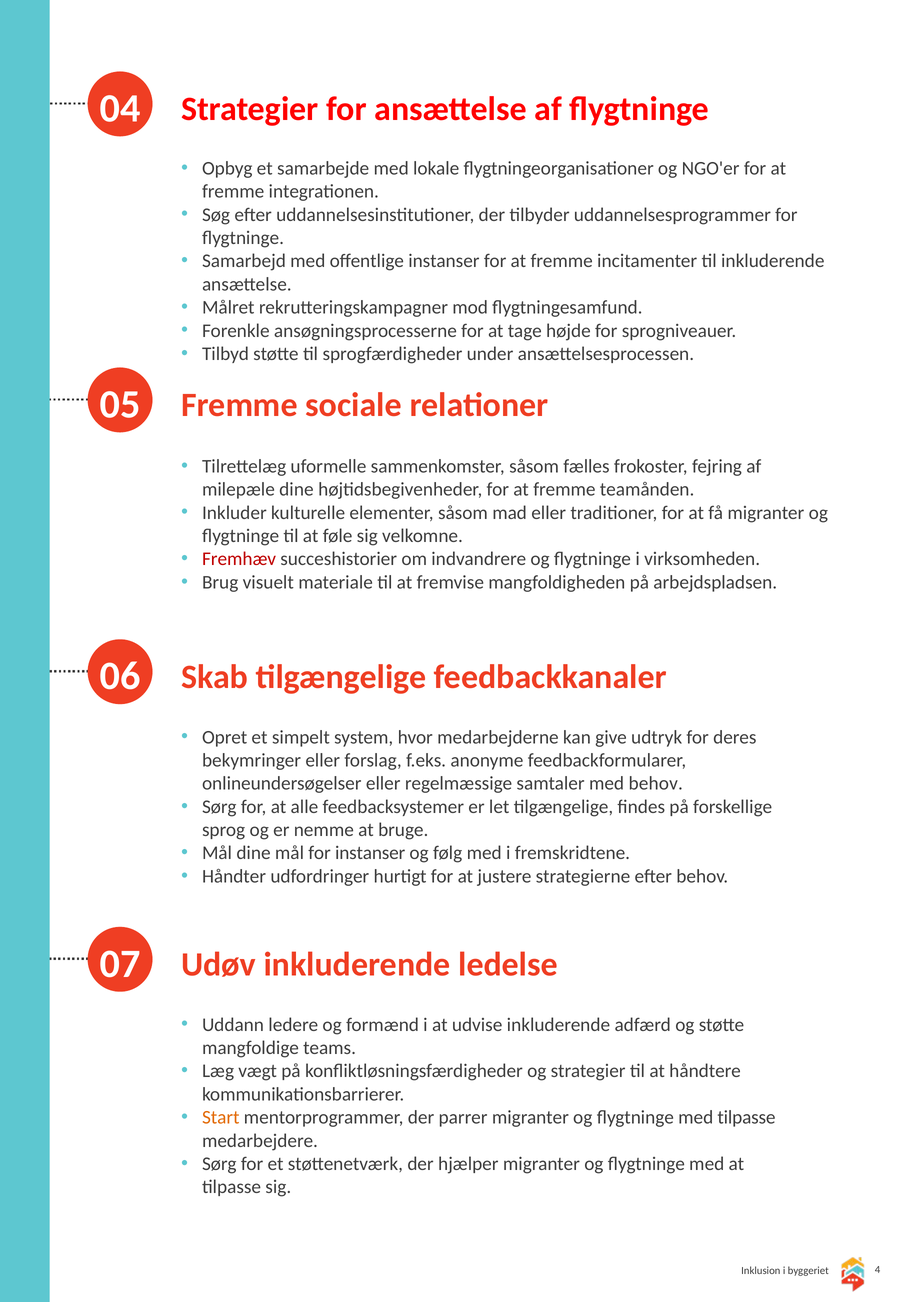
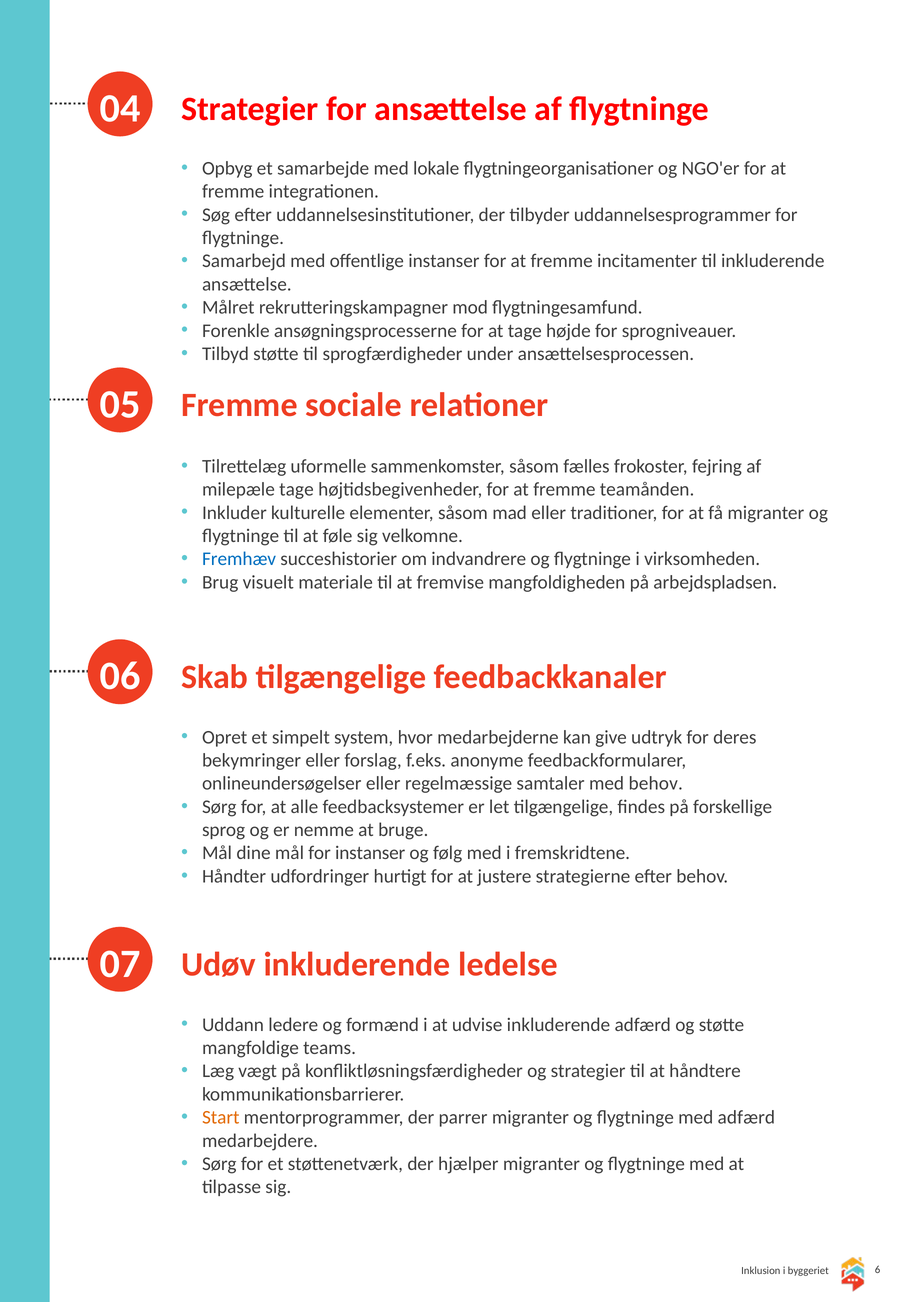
milepæle dine: dine -> tage
Fremhæv colour: red -> blue
med tilpasse: tilpasse -> adfærd
4: 4 -> 6
